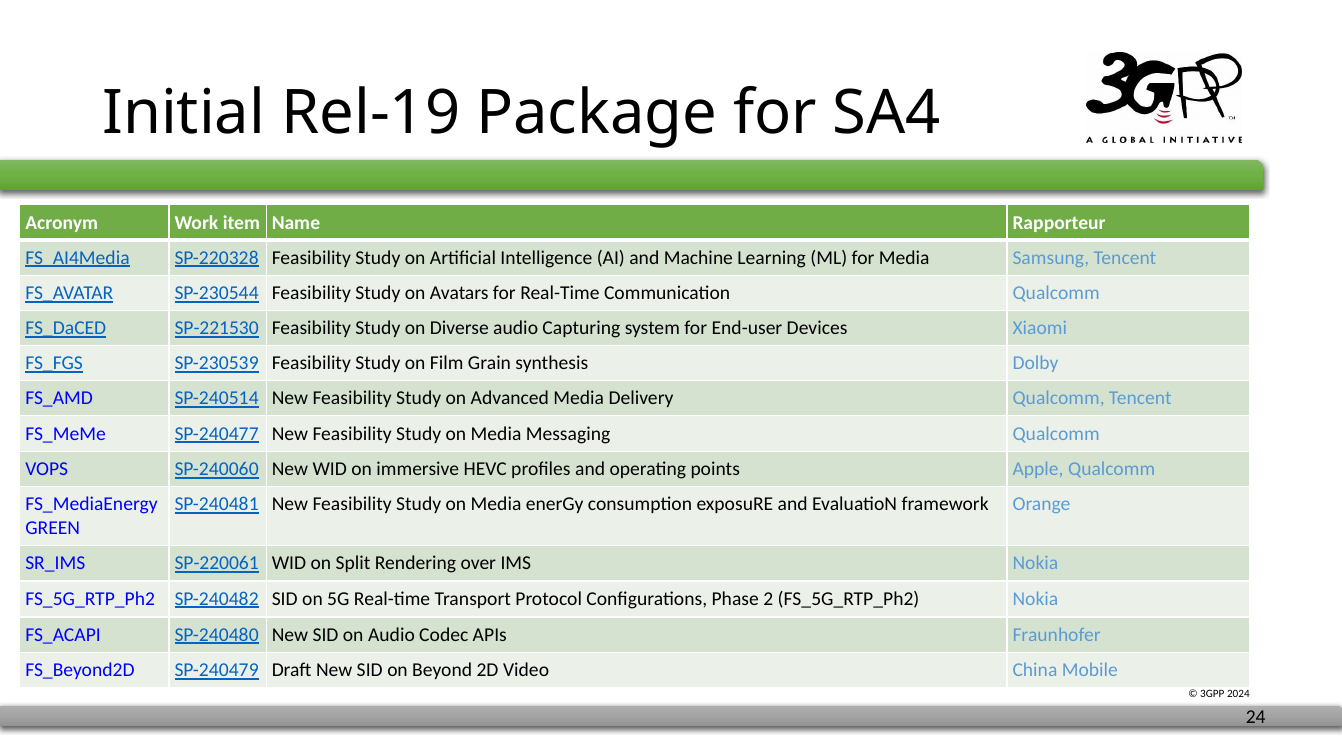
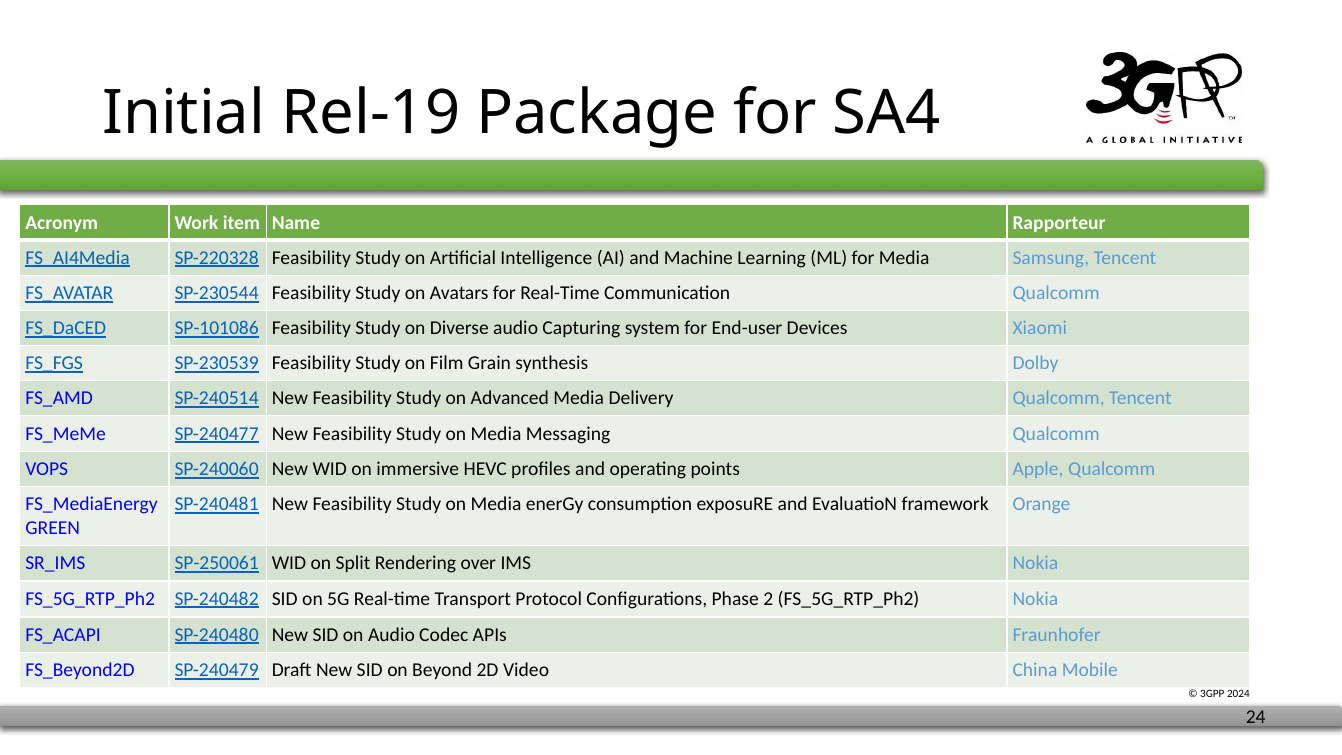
SP-221530: SP-221530 -> SP-101086
SP-220061: SP-220061 -> SP-250061
